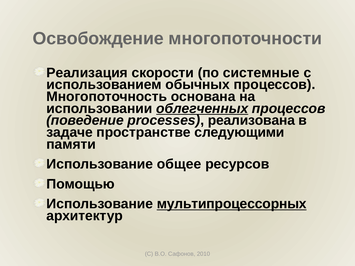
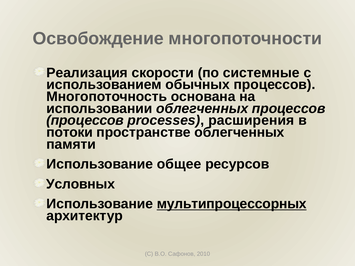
облегченных at (202, 109) underline: present -> none
поведение at (85, 121): поведение -> процессов
реализована: реализована -> расширения
задаче: задаче -> потоки
пространстве следующими: следующими -> облегченных
Помощью: Помощью -> Условных
